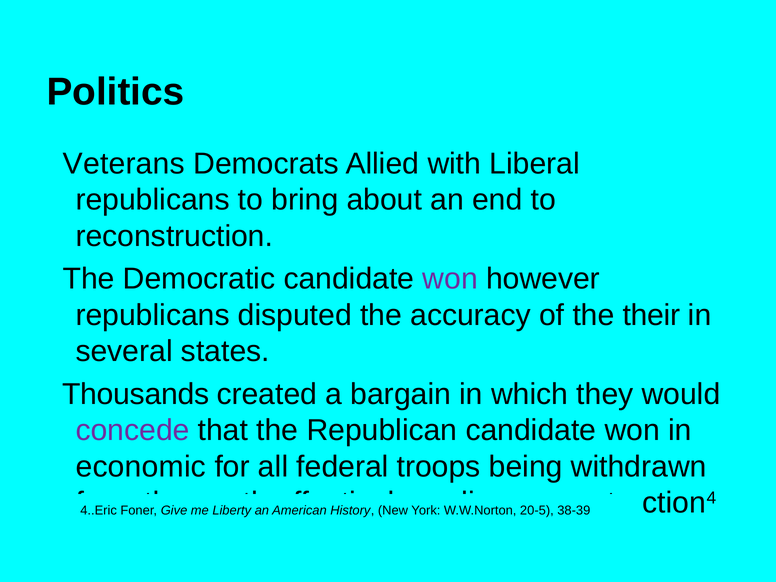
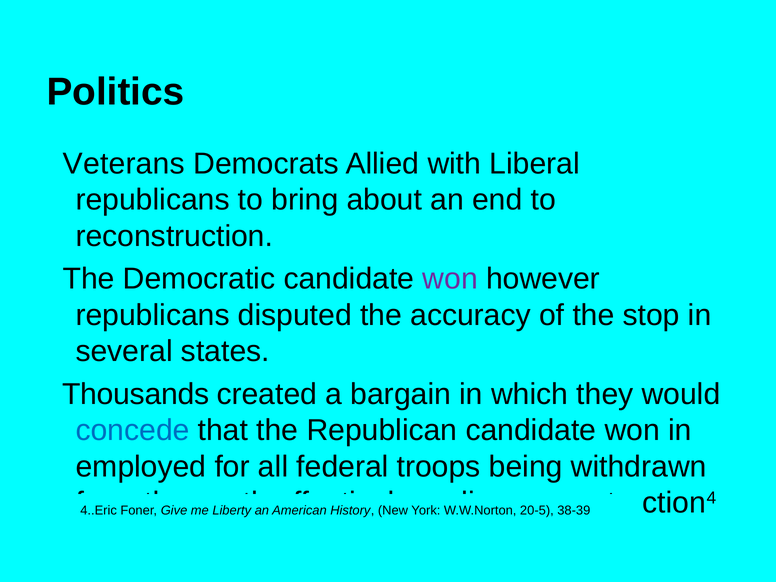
their: their -> stop
concede colour: purple -> blue
economic: economic -> employed
